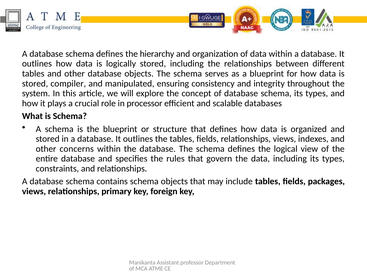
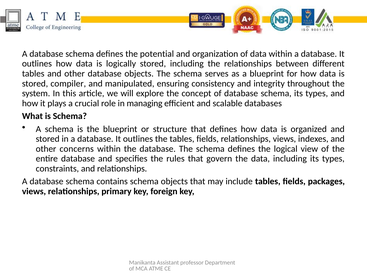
hierarchy: hierarchy -> potential
processor: processor -> managing
